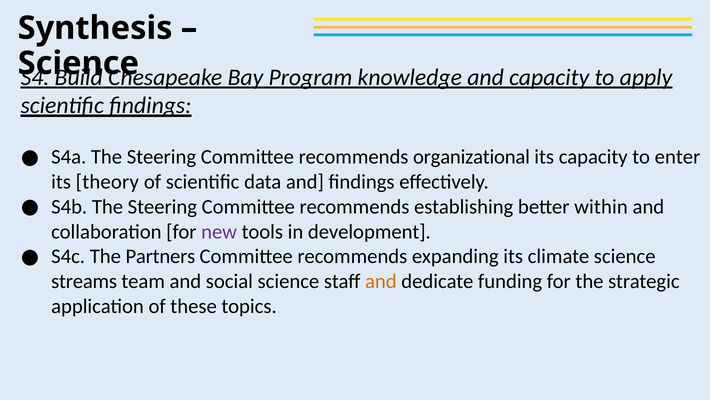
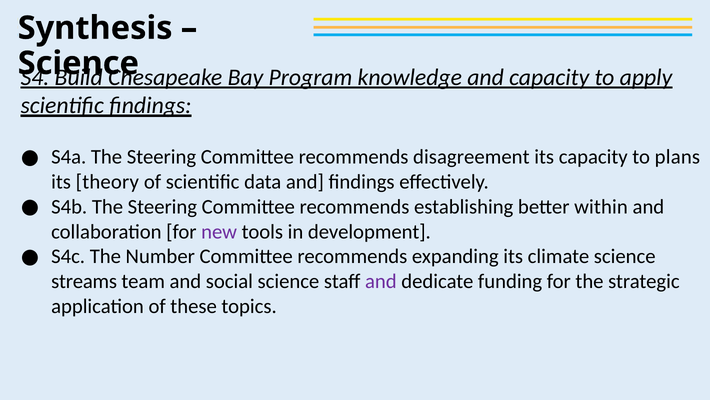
organizational: organizational -> disagreement
enter: enter -> plans
Partners: Partners -> Number
and at (381, 281) colour: orange -> purple
